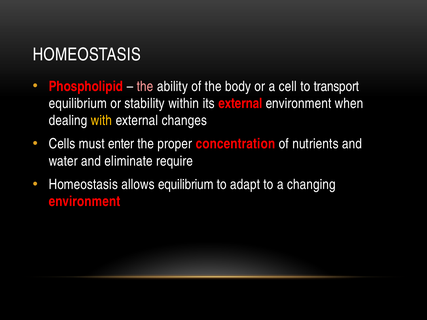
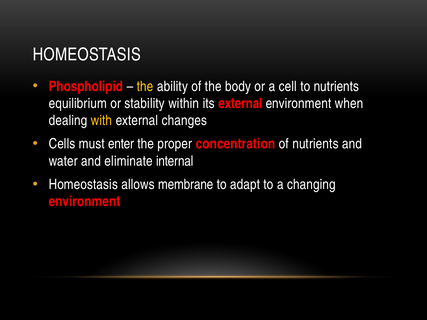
the at (145, 86) colour: pink -> yellow
to transport: transport -> nutrients
require: require -> internal
allows equilibrium: equilibrium -> membrane
